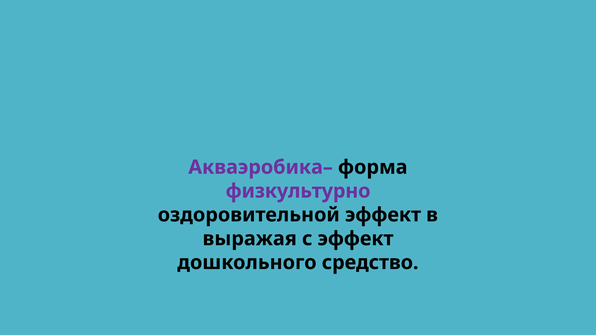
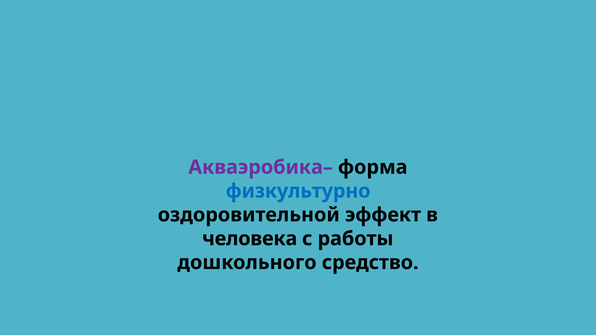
физкультурно colour: purple -> blue
выражая: выражая -> человека
с эффект: эффект -> работы
